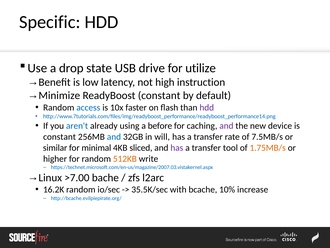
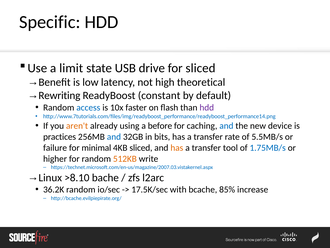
drop: drop -> limit
for utilize: utilize -> sliced
instruction: instruction -> theoretical
Minimize: Minimize -> Rewriting
aren't colour: blue -> orange
and at (226, 125) colour: purple -> blue
constant at (60, 136): constant -> practices
will: will -> bits
7.5MB/s: 7.5MB/s -> 5.5MB/s
similar: similar -> failure
has at (177, 147) colour: purple -> orange
1.75MB/s colour: orange -> blue
>7.00: >7.00 -> >8.10
16.2K: 16.2K -> 36.2K
35.5K/sec: 35.5K/sec -> 17.5K/sec
10%: 10% -> 85%
